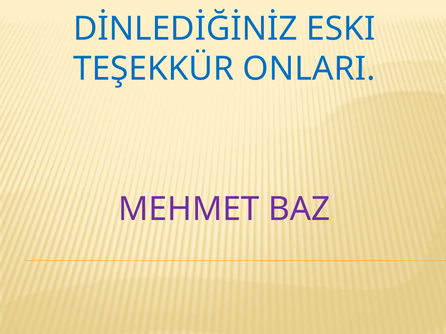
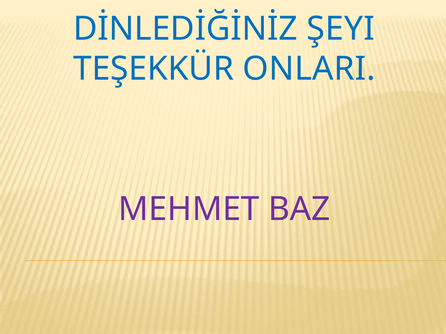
ESKI: ESKI -> ŞEYI
